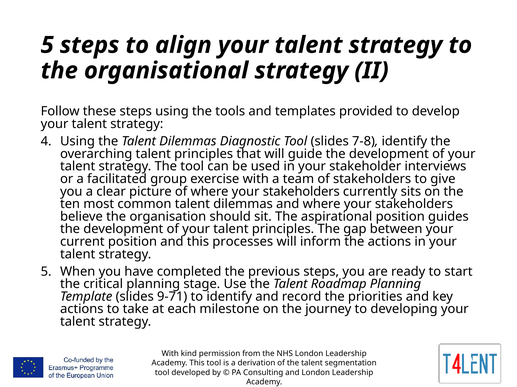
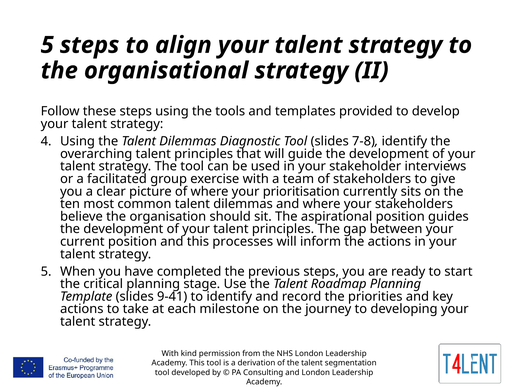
of where your stakeholders: stakeholders -> prioritisation
9-71: 9-71 -> 9-41
